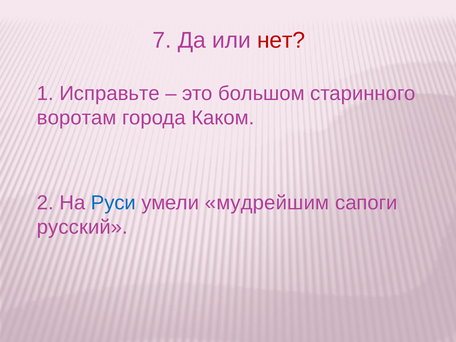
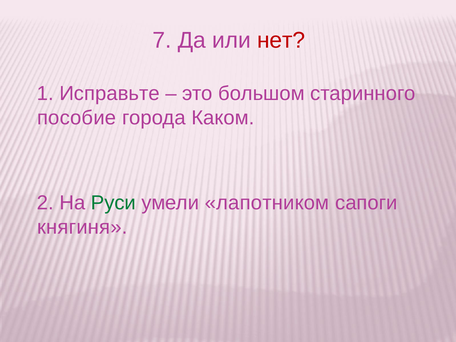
воротам: воротам -> пособие
Руси colour: blue -> green
мудрейшим: мудрейшим -> лапотником
русский: русский -> княгиня
